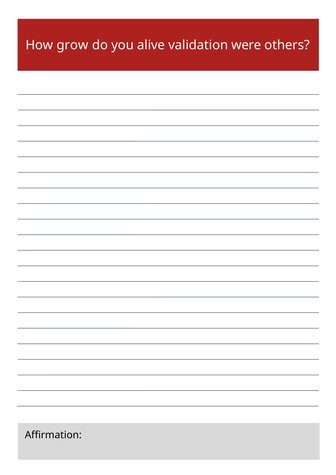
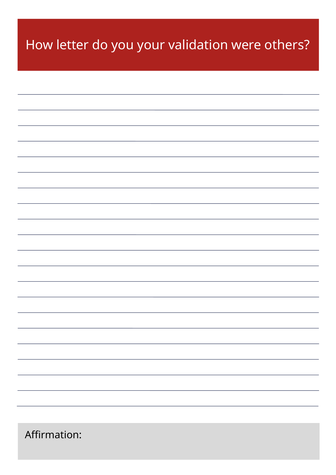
grow: grow -> letter
alive: alive -> your
